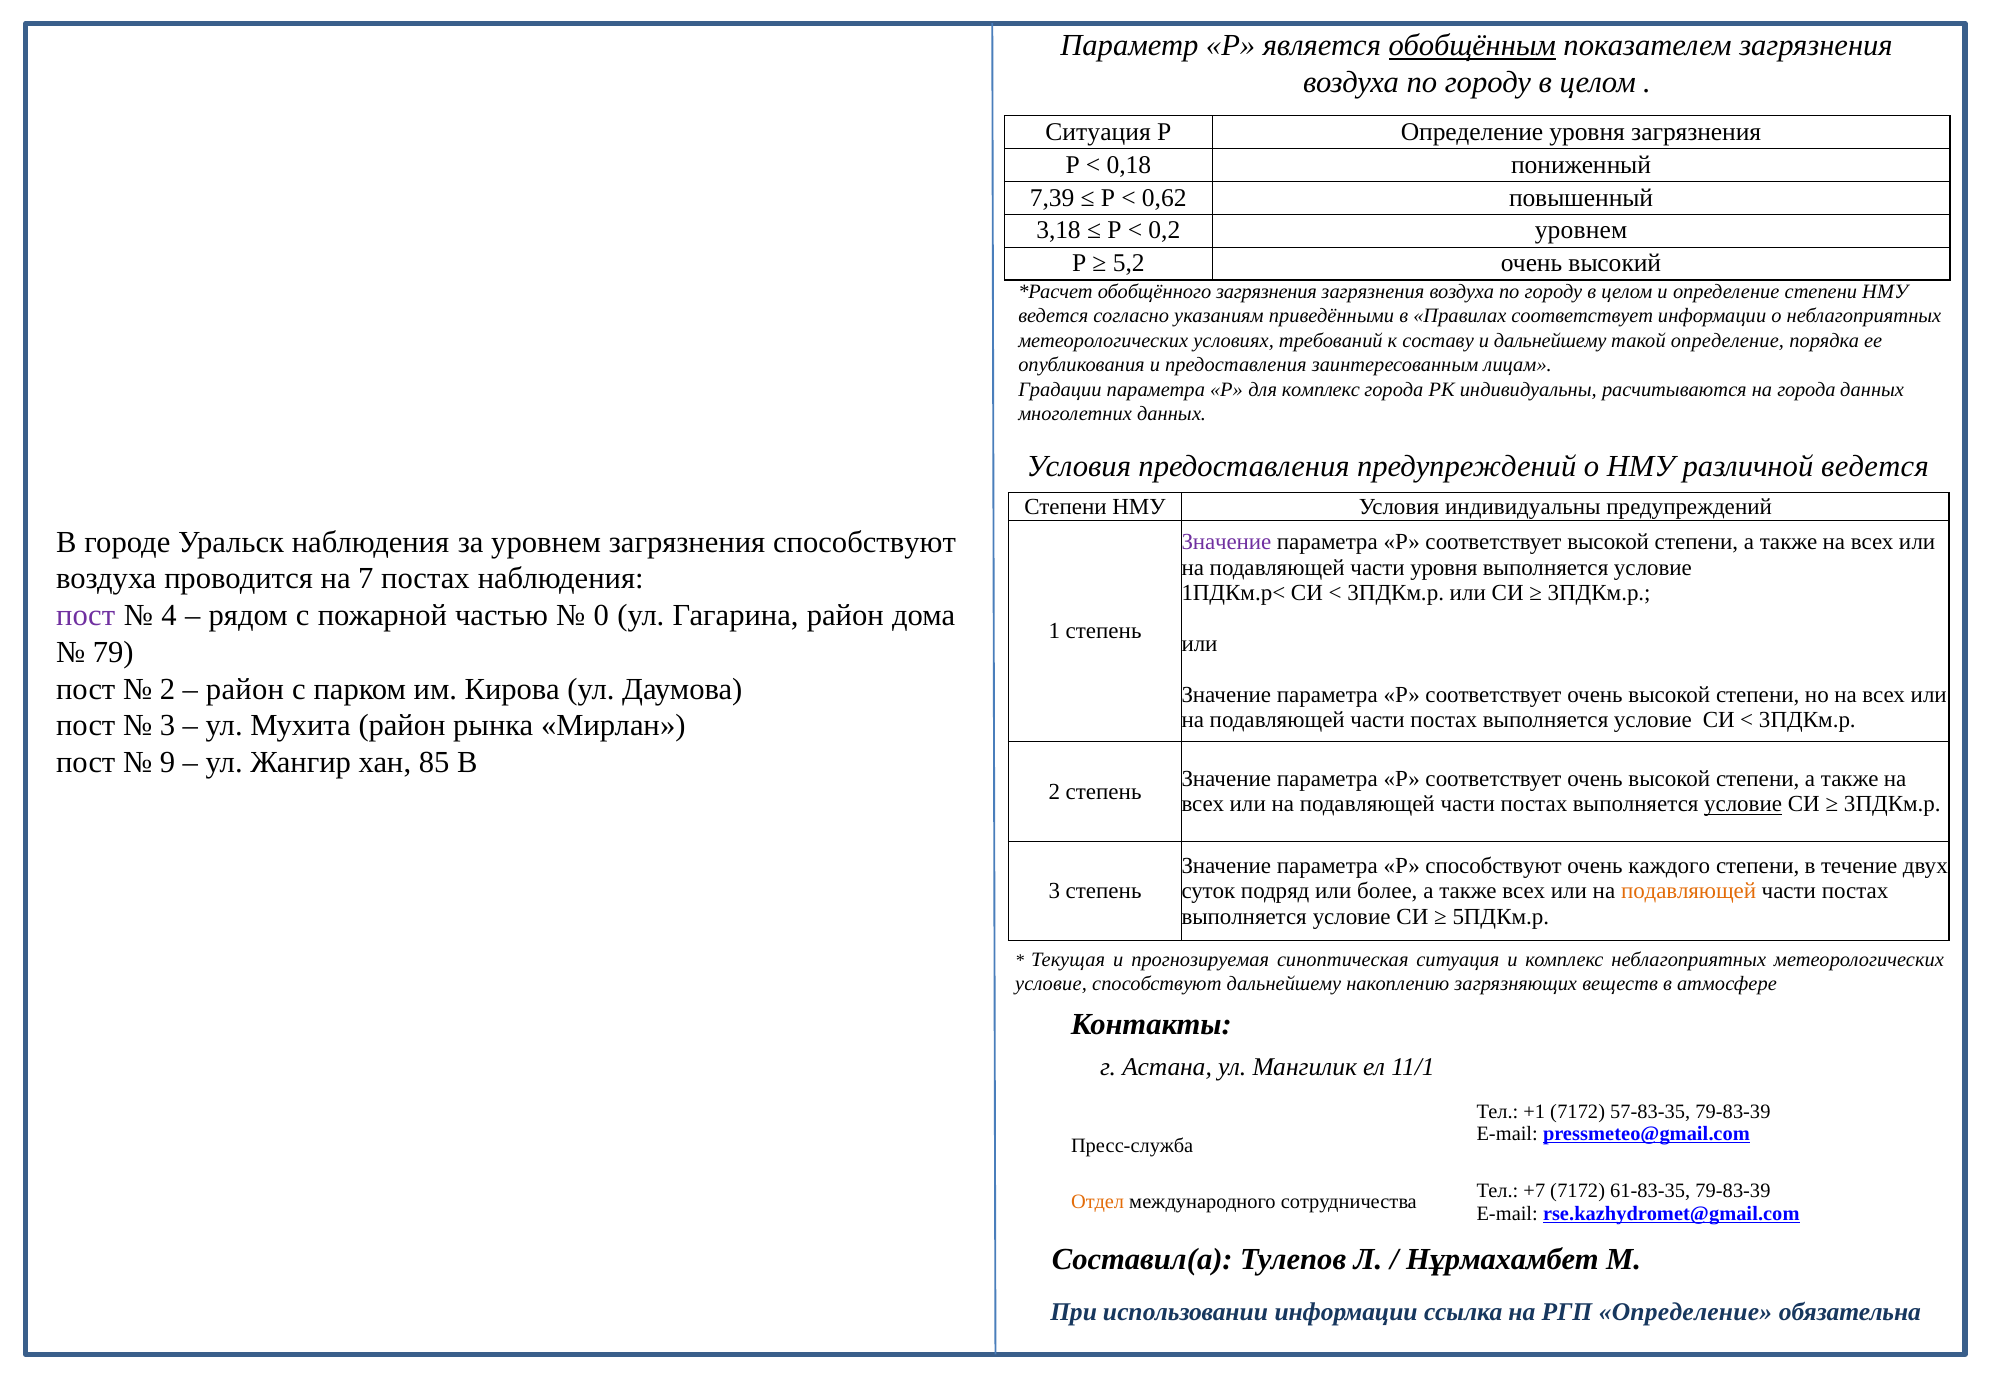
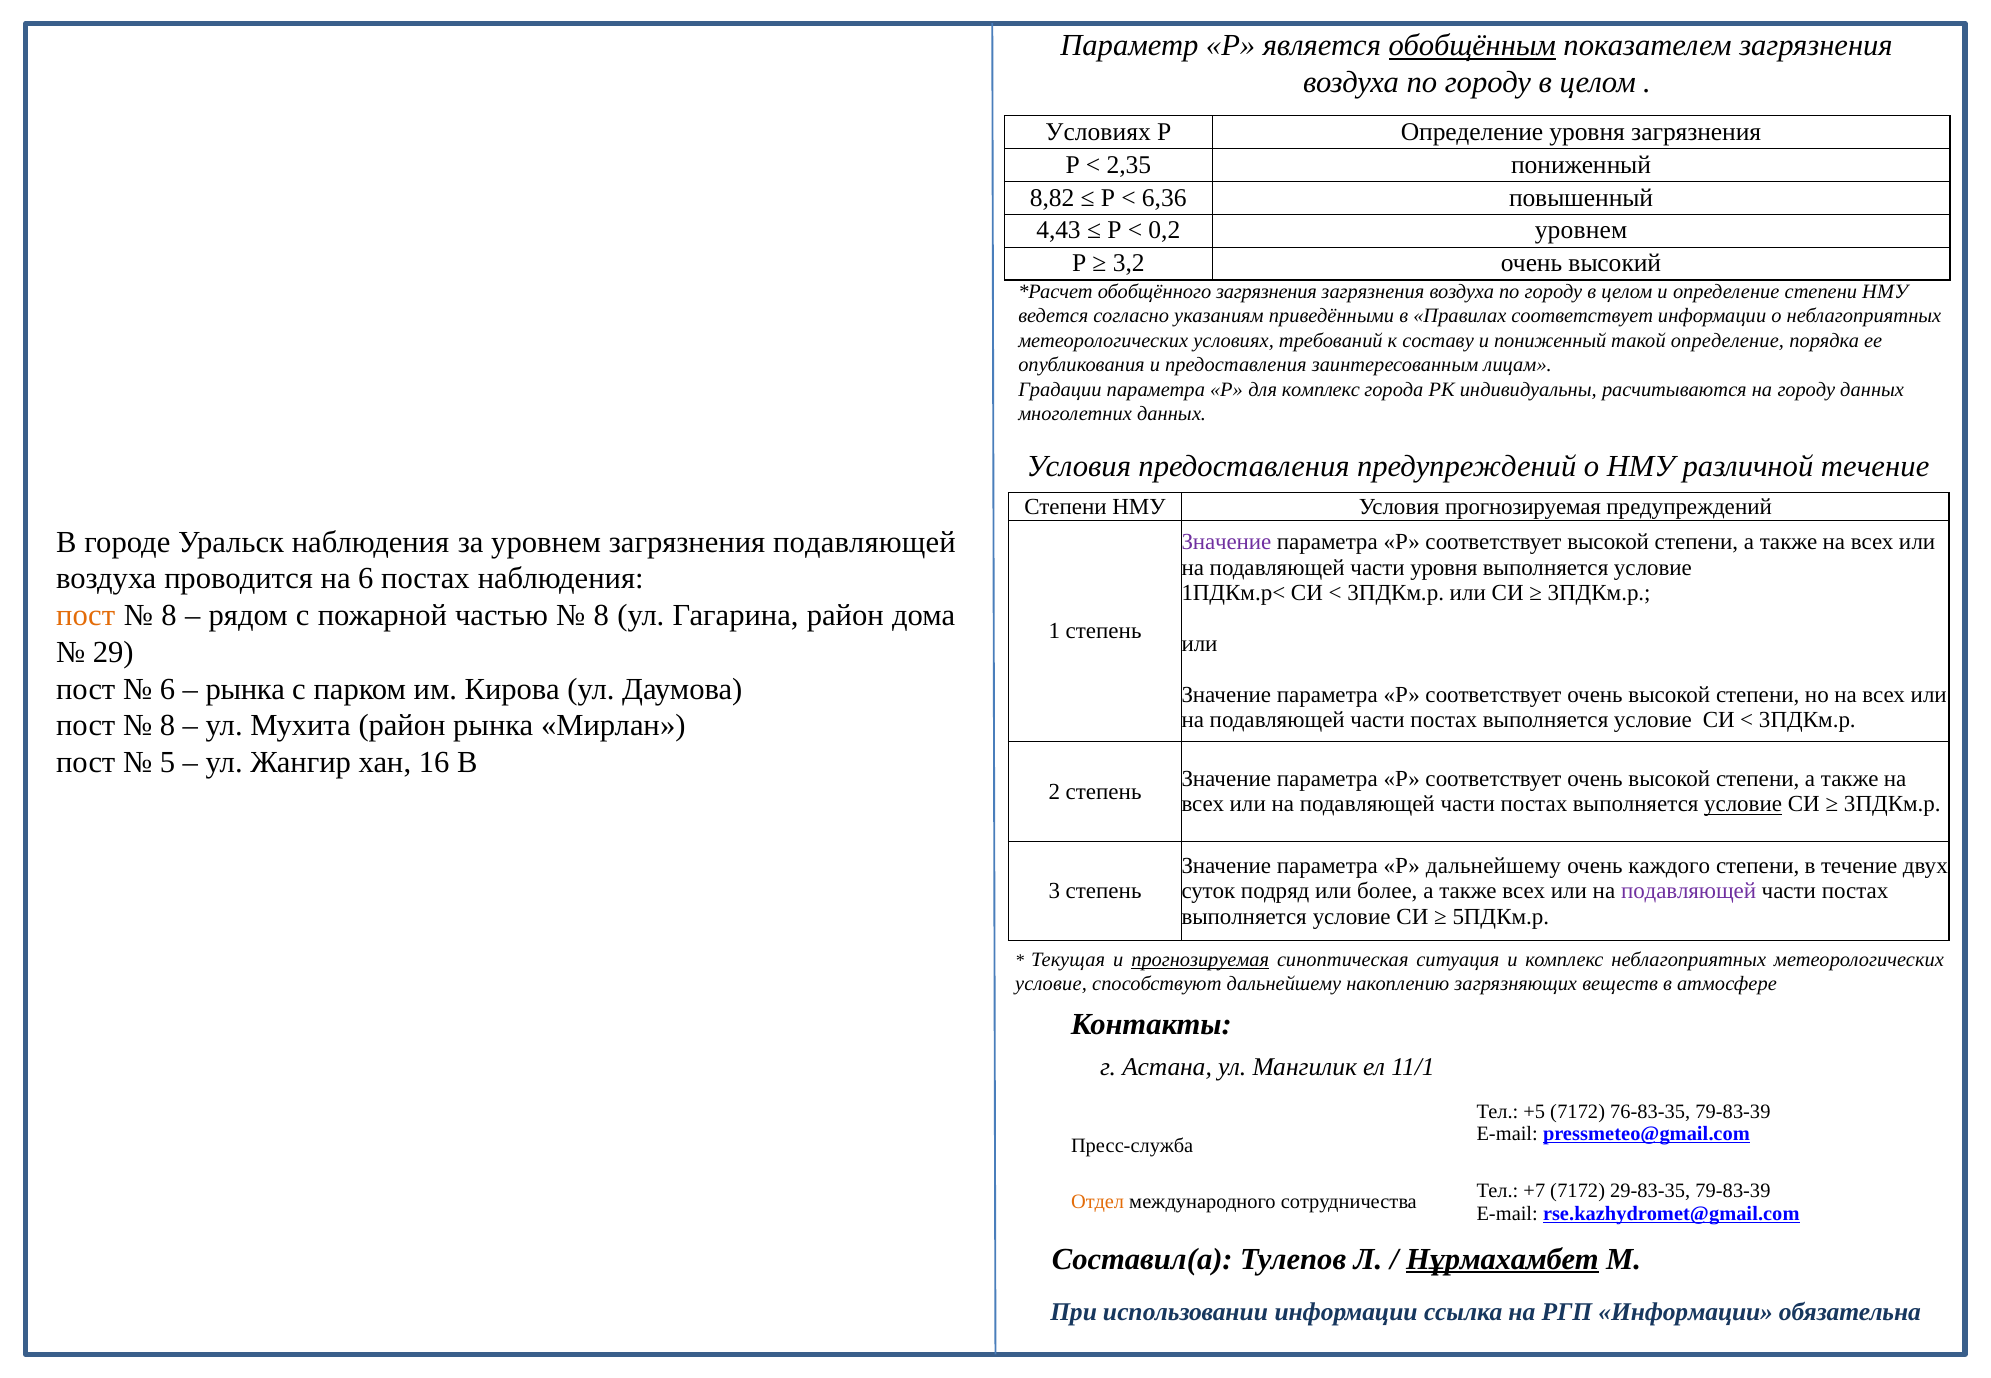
Ситуация at (1098, 132): Ситуация -> Условиях
0,18: 0,18 -> 2,35
7,39: 7,39 -> 8,82
0,62: 0,62 -> 6,36
3,18: 3,18 -> 4,43
5,2: 5,2 -> 3,2
и дальнейшему: дальнейшему -> пониженный
на города: города -> городу
различной ведется: ведется -> течение
Условия индивидуальны: индивидуальны -> прогнозируемая
загрязнения способствуют: способствуют -> подавляющей
на 7: 7 -> 6
пост at (86, 616) colour: purple -> orange
4 at (169, 616): 4 -> 8
0 at (601, 616): 0 -> 8
79: 79 -> 29
2 at (167, 689): 2 -> 6
район at (245, 689): район -> рынка
3 at (167, 726): 3 -> 8
9: 9 -> 5
85: 85 -> 16
Р способствуют: способствуют -> дальнейшему
подавляющей at (1689, 891) colour: orange -> purple
прогнозируемая at (1200, 960) underline: none -> present
+1: +1 -> +5
57-83-35: 57-83-35 -> 76-83-35
61-83-35: 61-83-35 -> 29-83-35
Нұрмахамбет underline: none -> present
РГП Определение: Определение -> Информации
